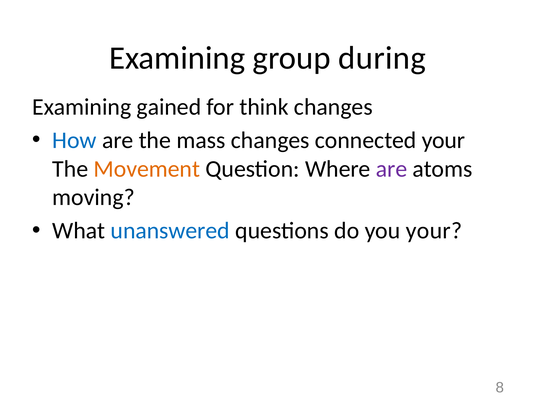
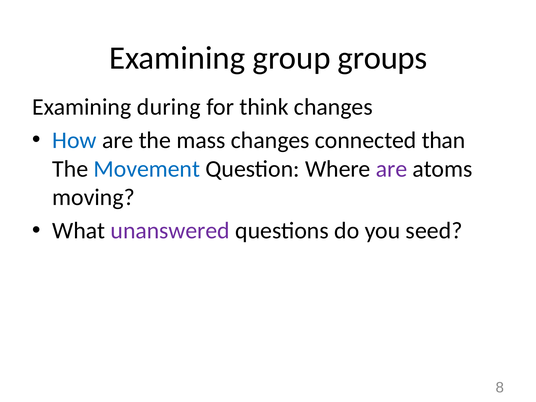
during: during -> groups
gained: gained -> during
connected your: your -> than
Movement colour: orange -> blue
unanswered colour: blue -> purple
you your: your -> seed
